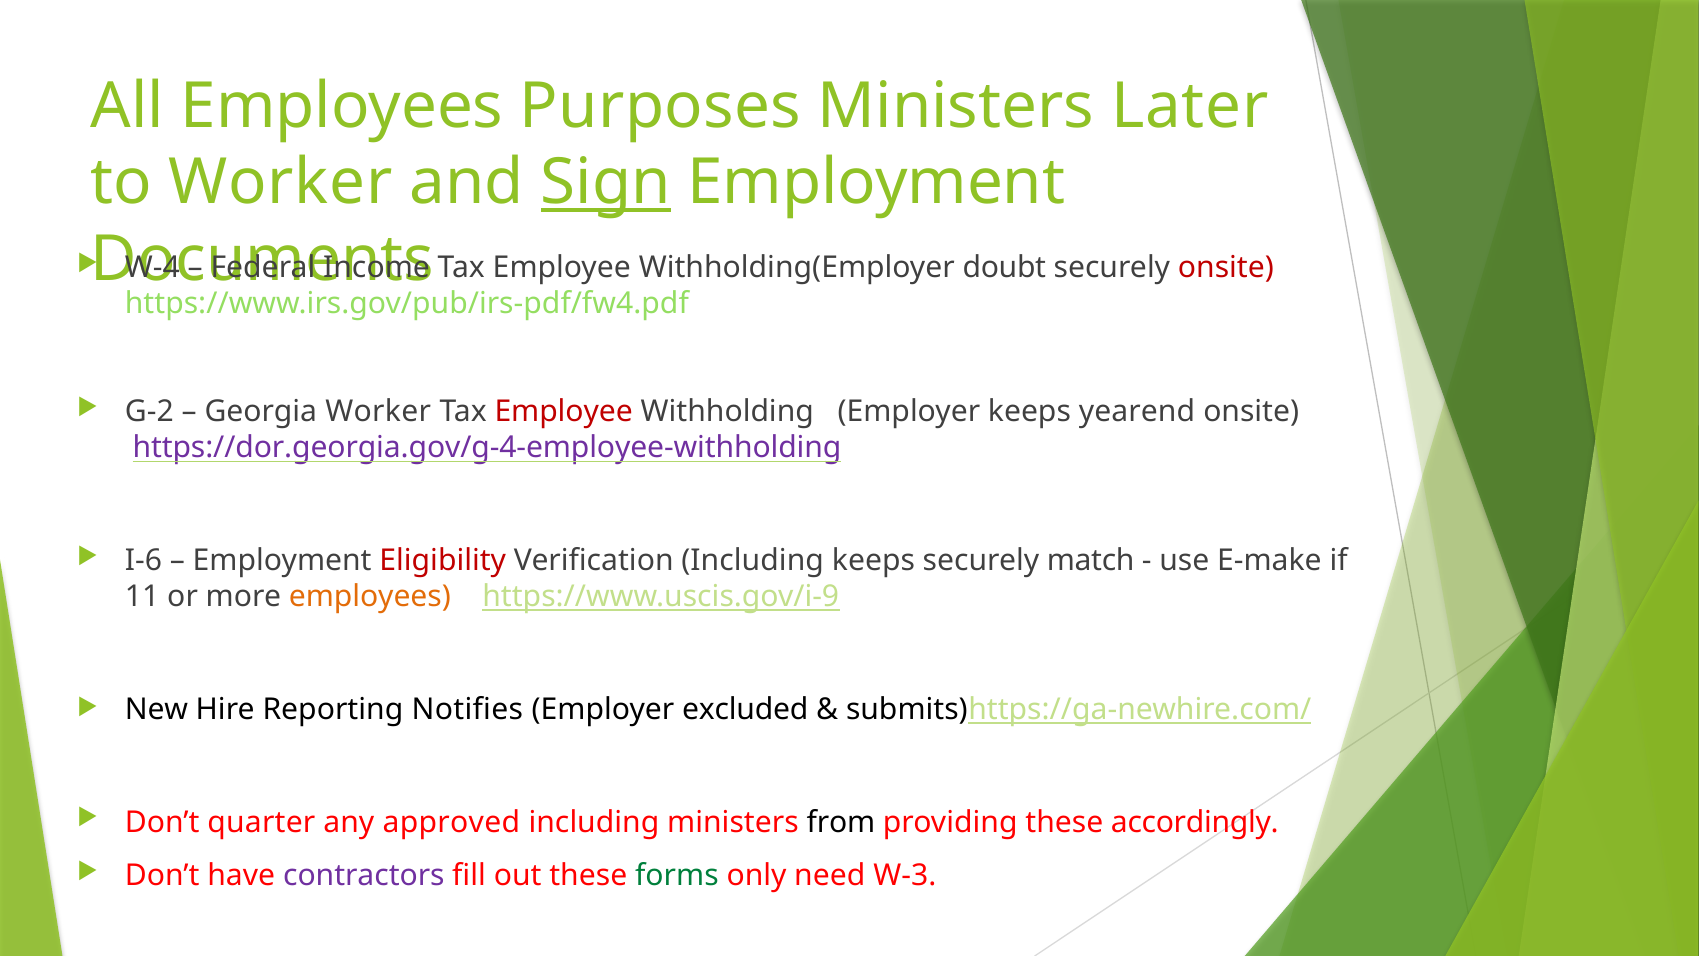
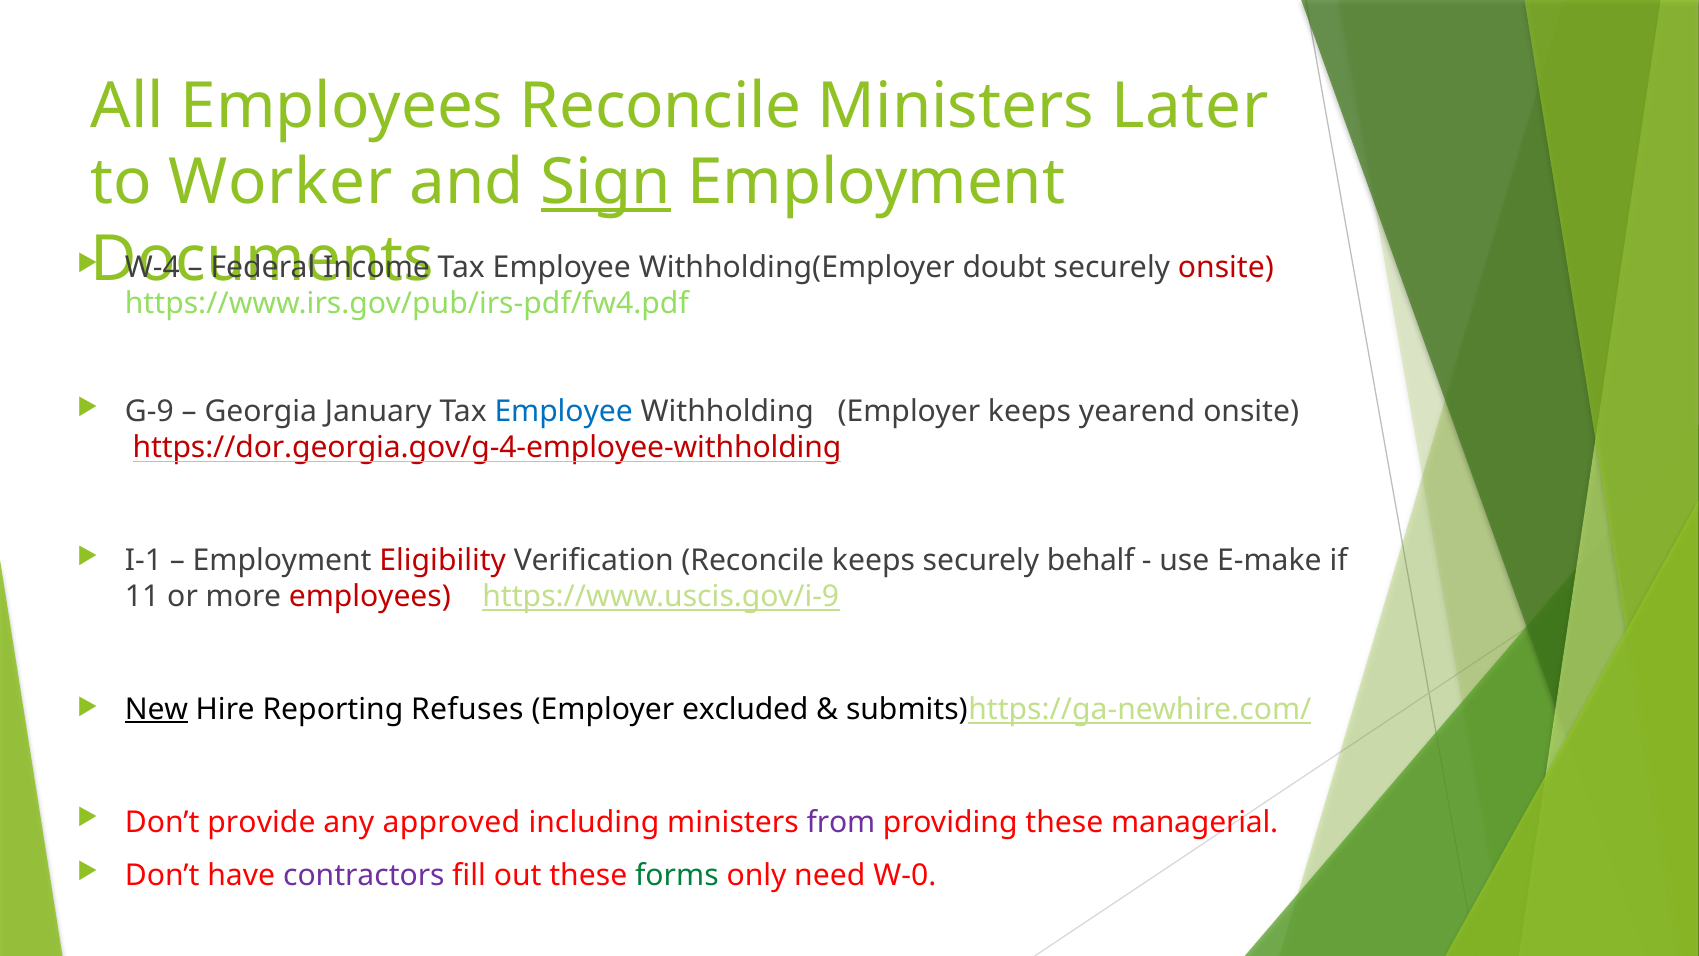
Employees Purposes: Purposes -> Reconcile
G-2: G-2 -> G-9
Georgia Worker: Worker -> January
Employee at (564, 411) colour: red -> blue
https://dor.georgia.gov/g-4-employee-withholding colour: purple -> red
I-6: I-6 -> I-1
Verification Including: Including -> Reconcile
match: match -> behalf
employees at (370, 596) colour: orange -> red
New underline: none -> present
Notifies: Notifies -> Refuses
quarter: quarter -> provide
from colour: black -> purple
accordingly: accordingly -> managerial
W-3: W-3 -> W-0
